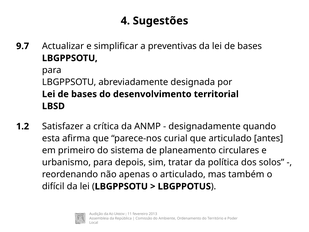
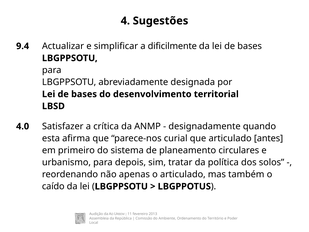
9.7: 9.7 -> 9.4
preventivas: preventivas -> dificilmente
1.2: 1.2 -> 4.0
difícil: difícil -> caído
